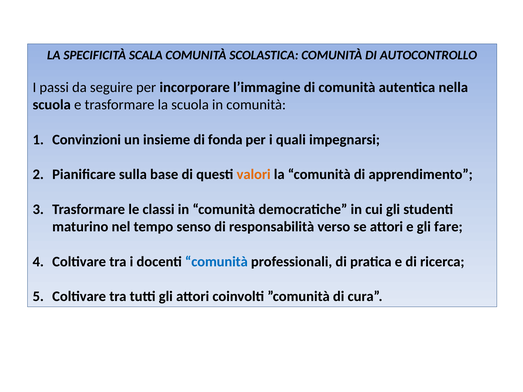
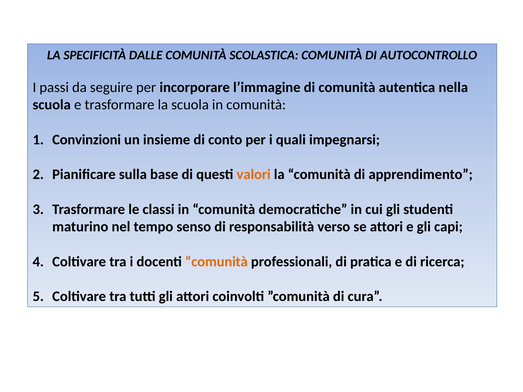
SCALA: SCALA -> DALLE
fonda: fonda -> conto
fare: fare -> capi
comunità at (216, 262) colour: blue -> orange
